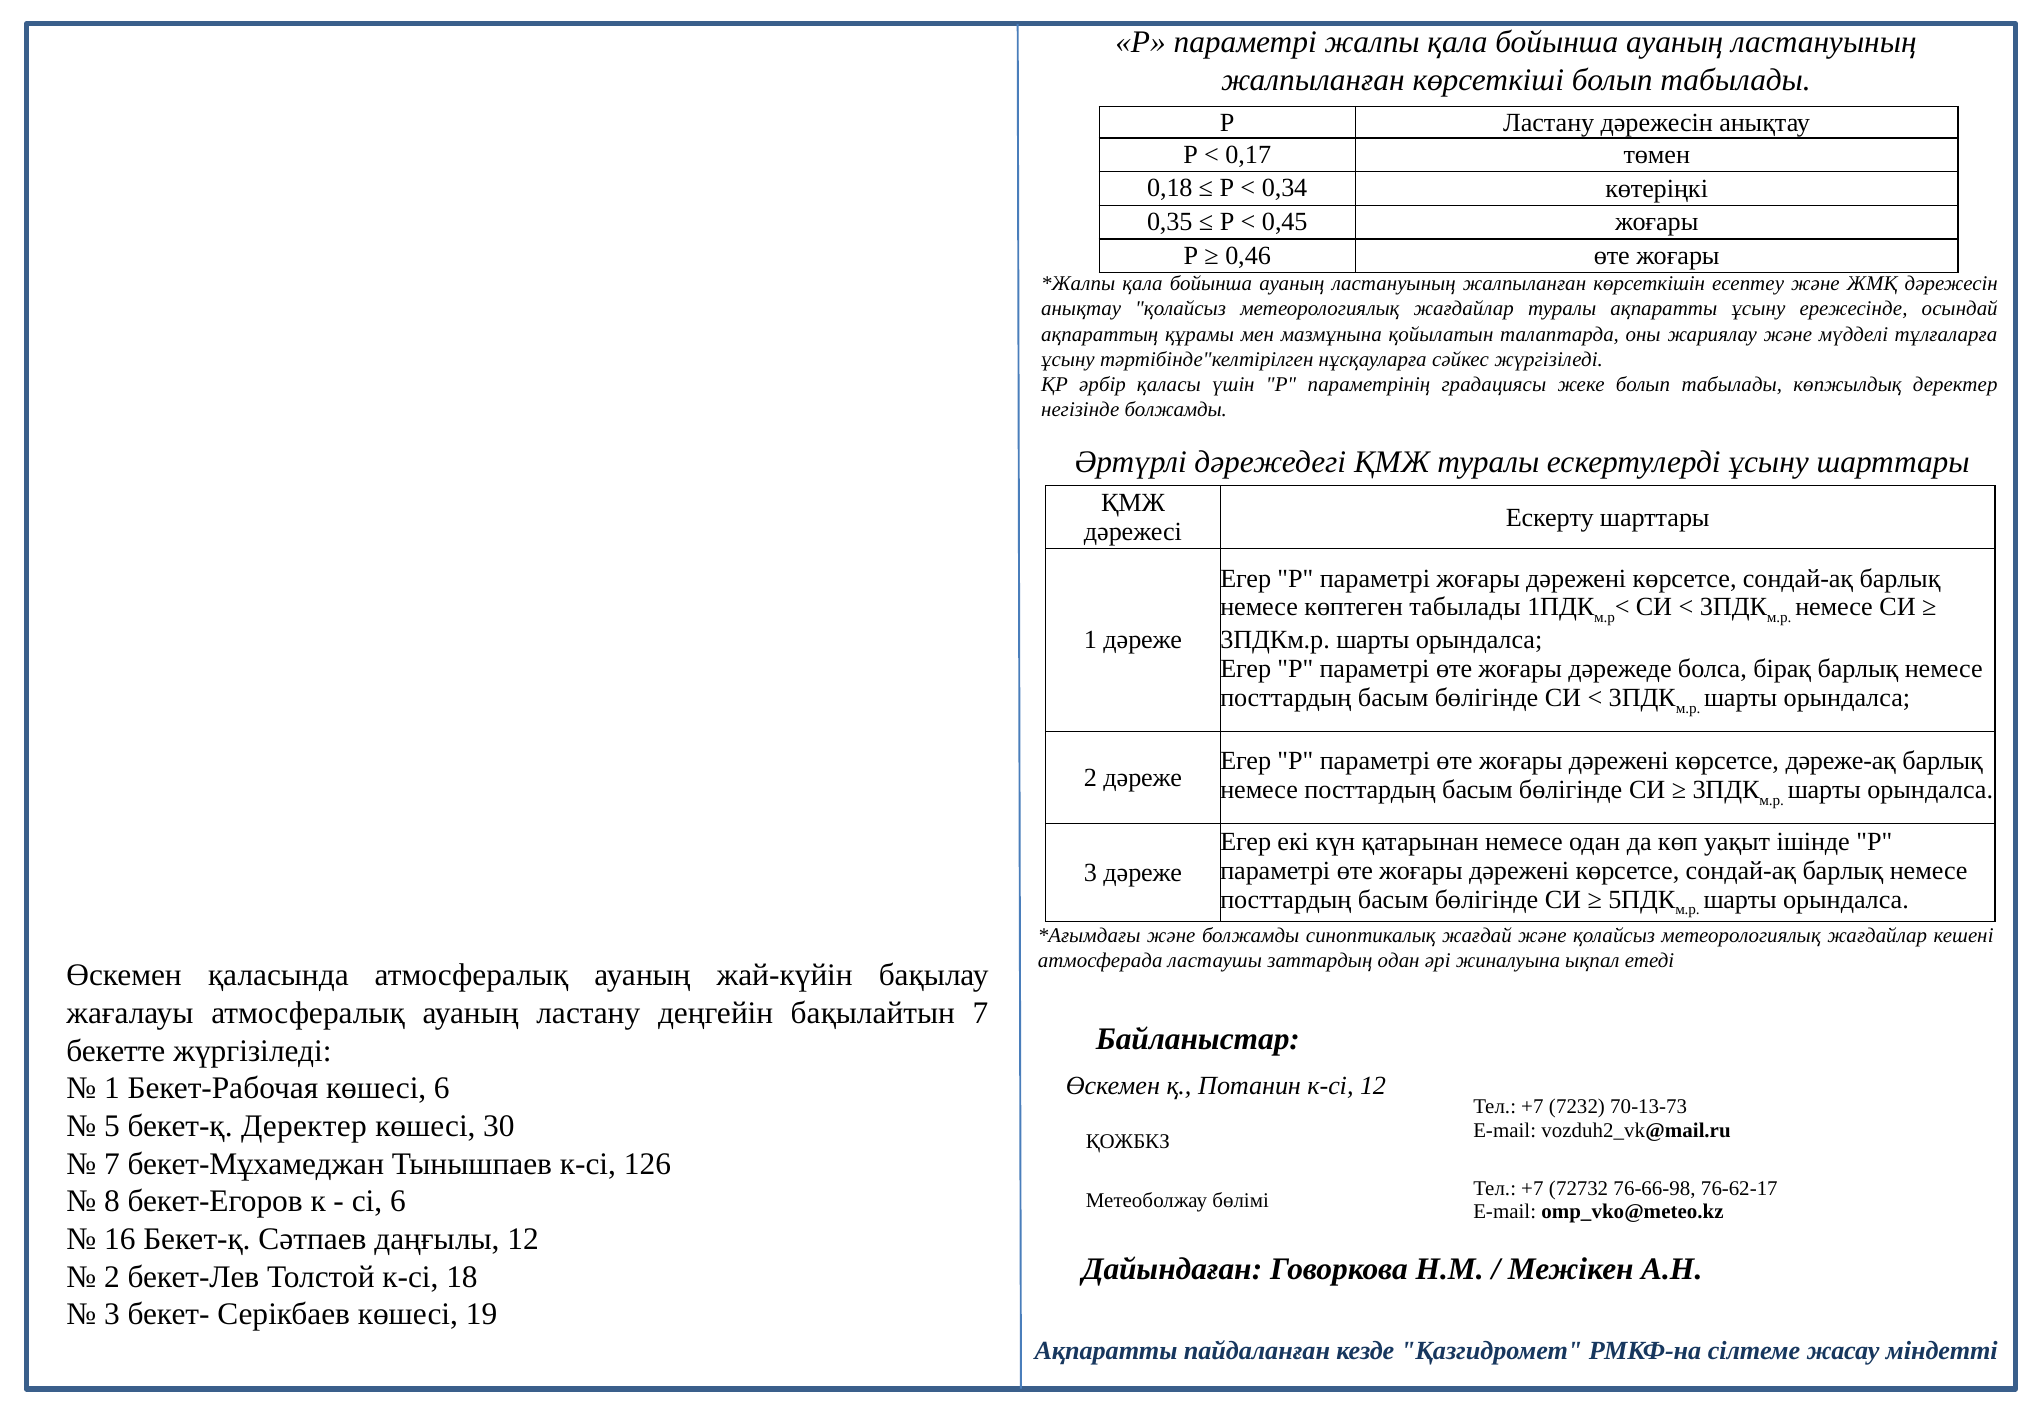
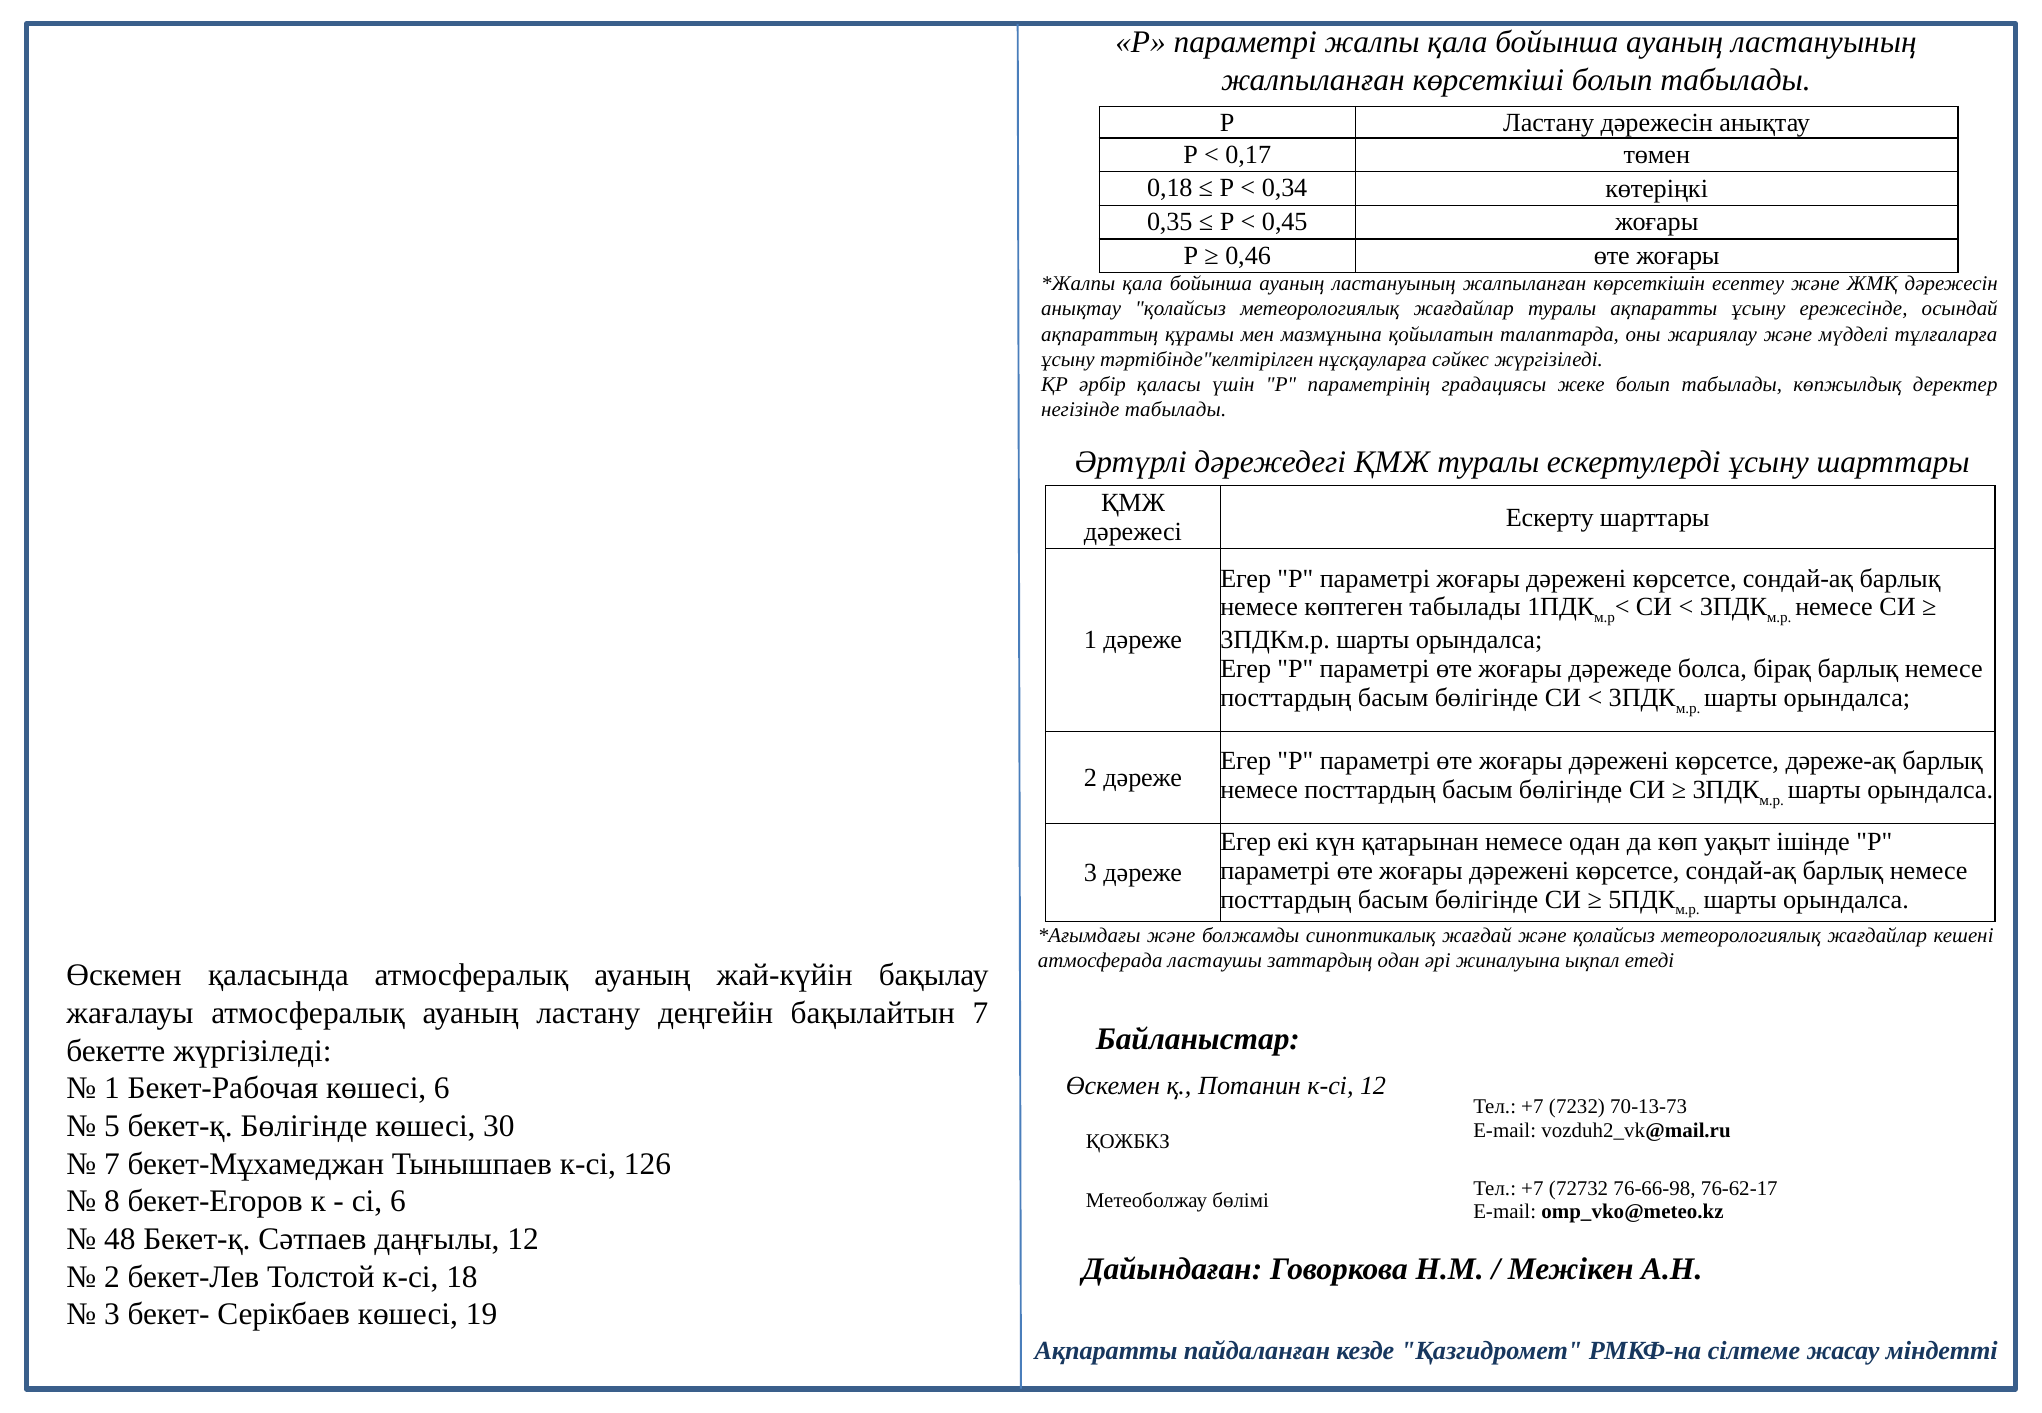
негізінде болжамды: болжамды -> табылады
бекет-қ Деректер: Деректер -> Бөлігінде
16: 16 -> 48
